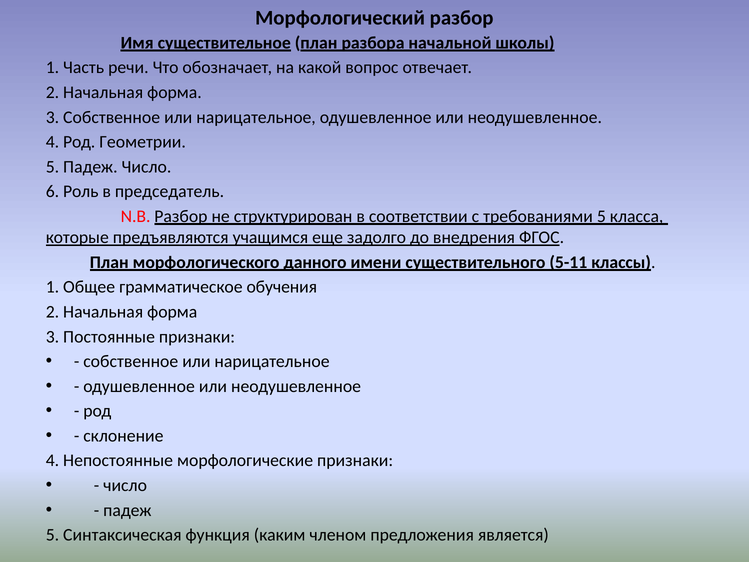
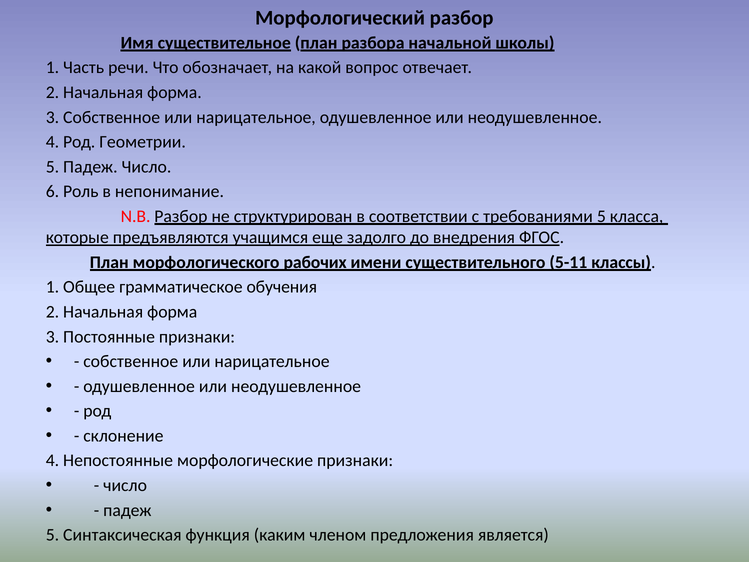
председатель: председатель -> непонимание
данного: данного -> рабочих
